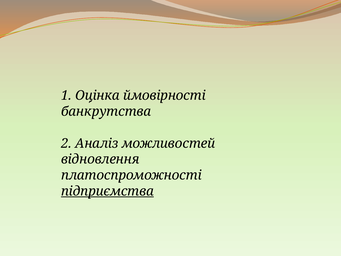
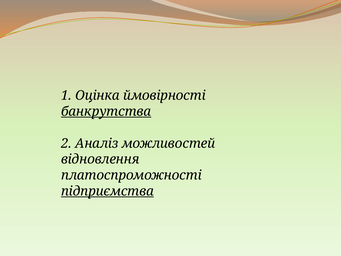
банкрутства underline: none -> present
